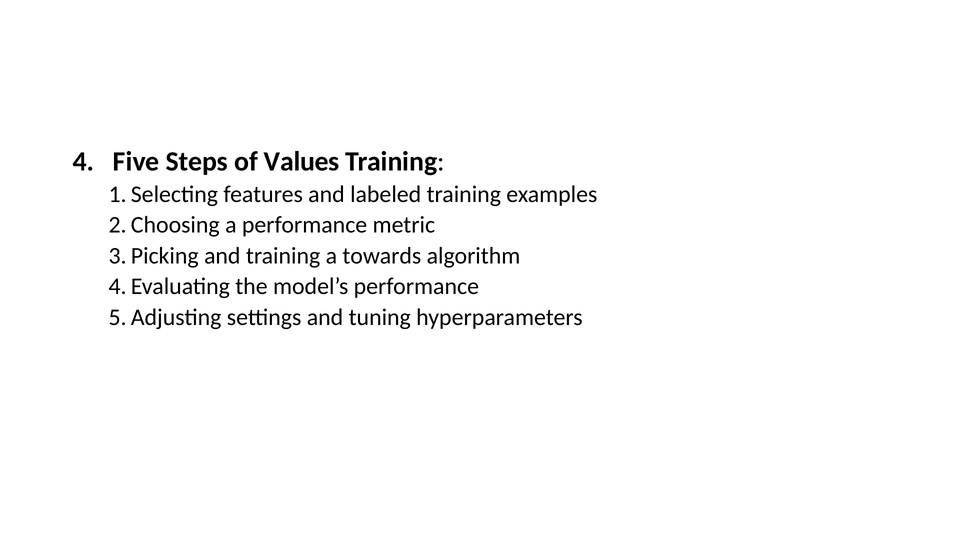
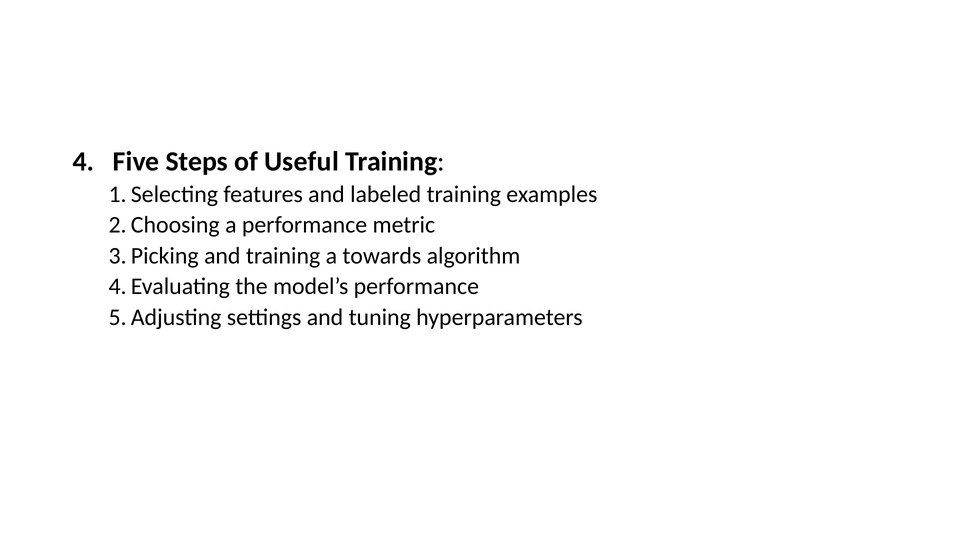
Values: Values -> Useful
